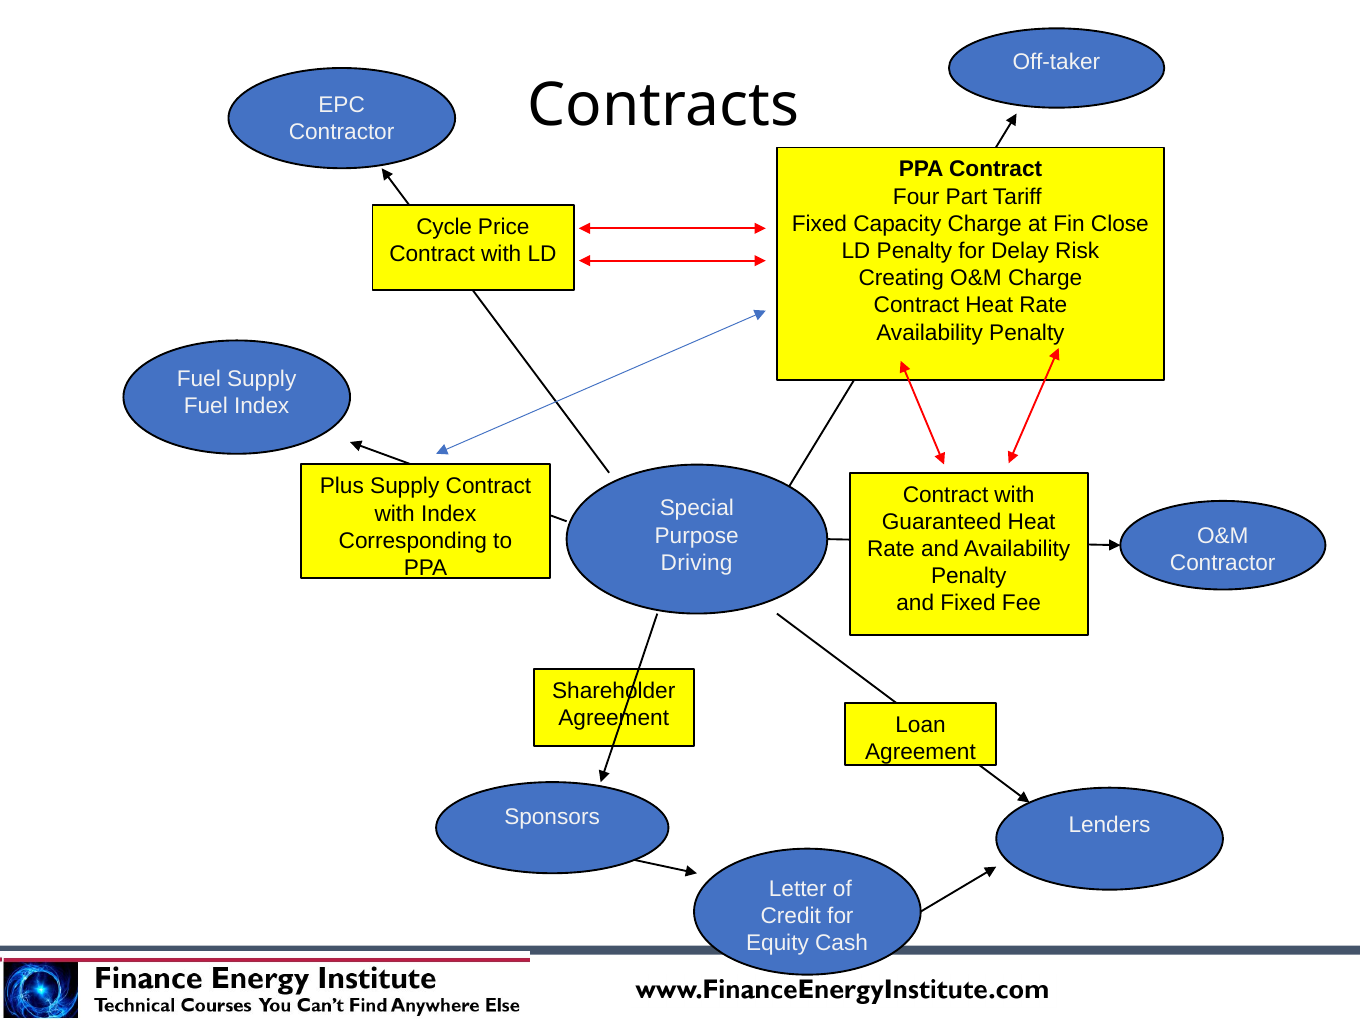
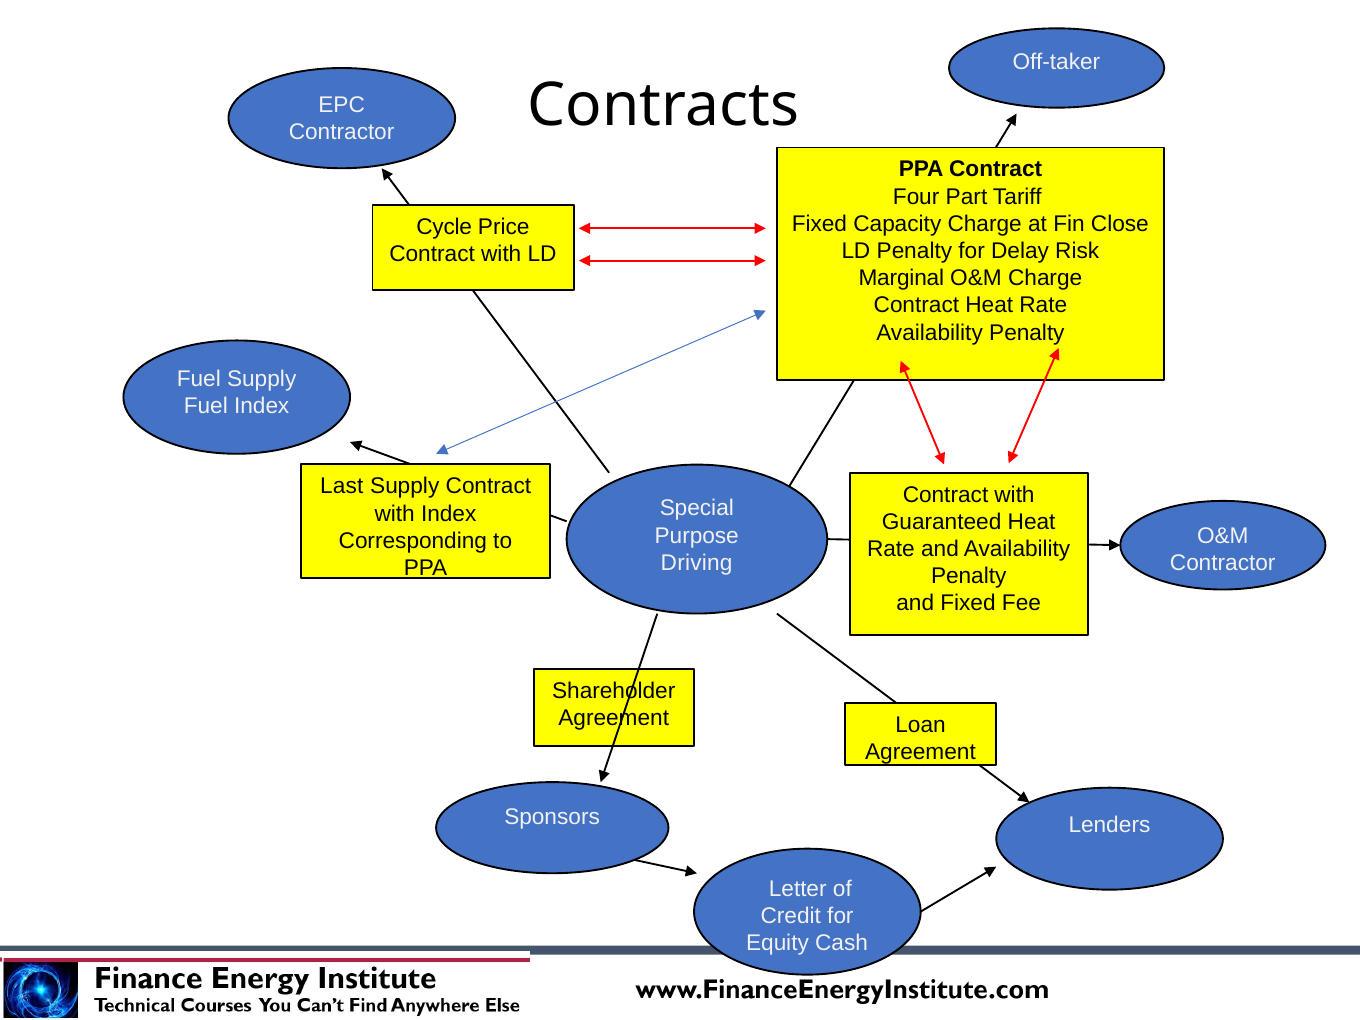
Creating: Creating -> Marginal
Plus: Plus -> Last
